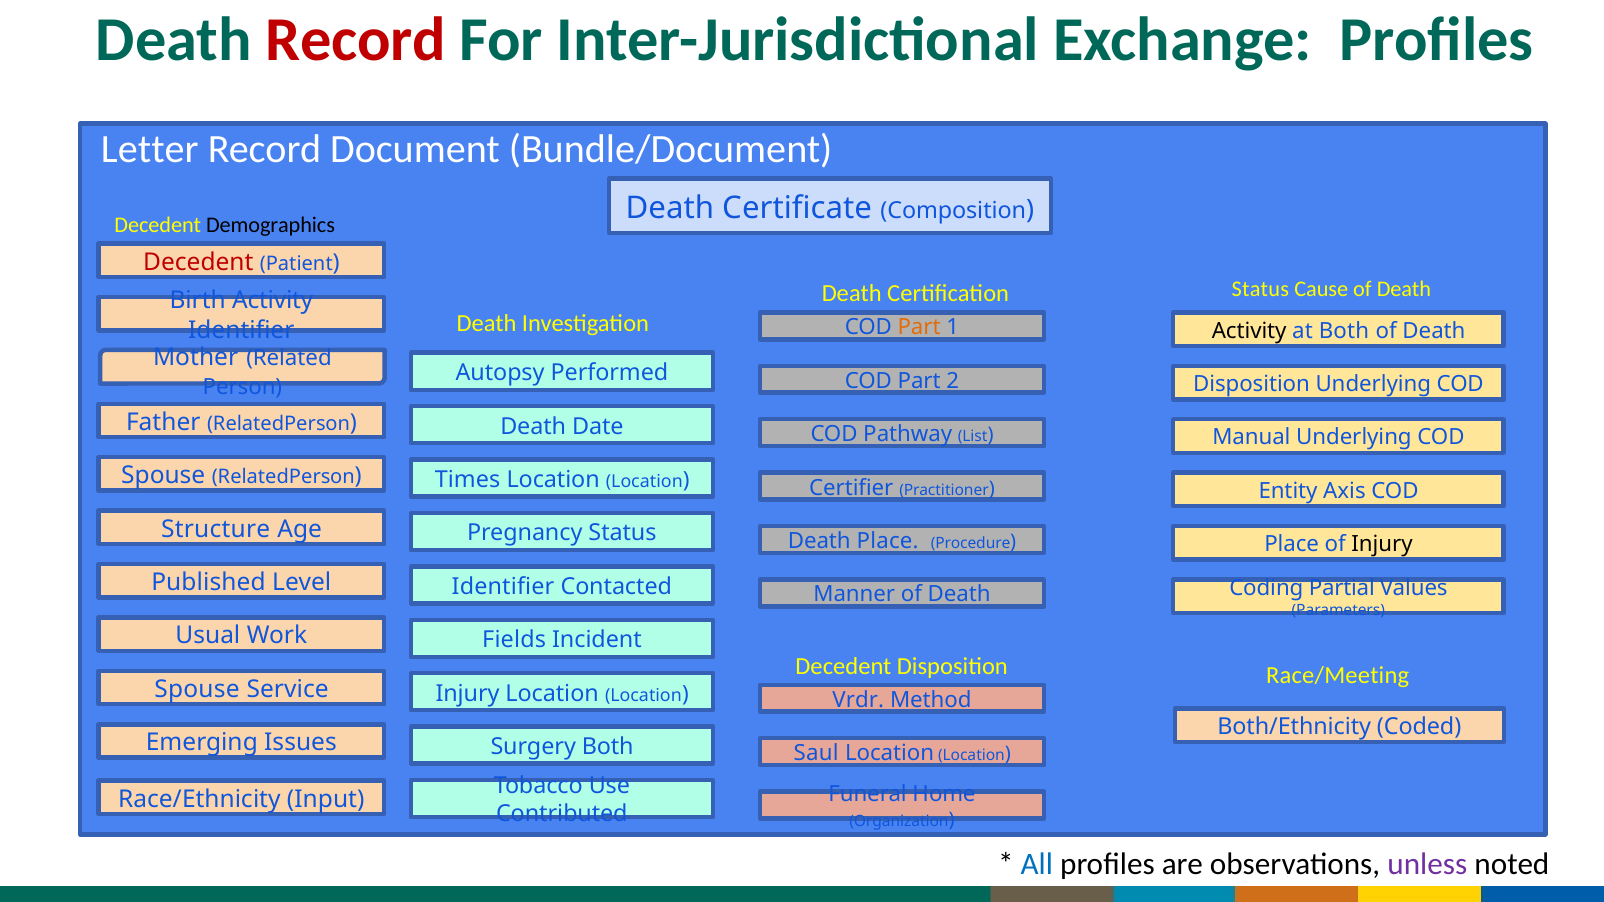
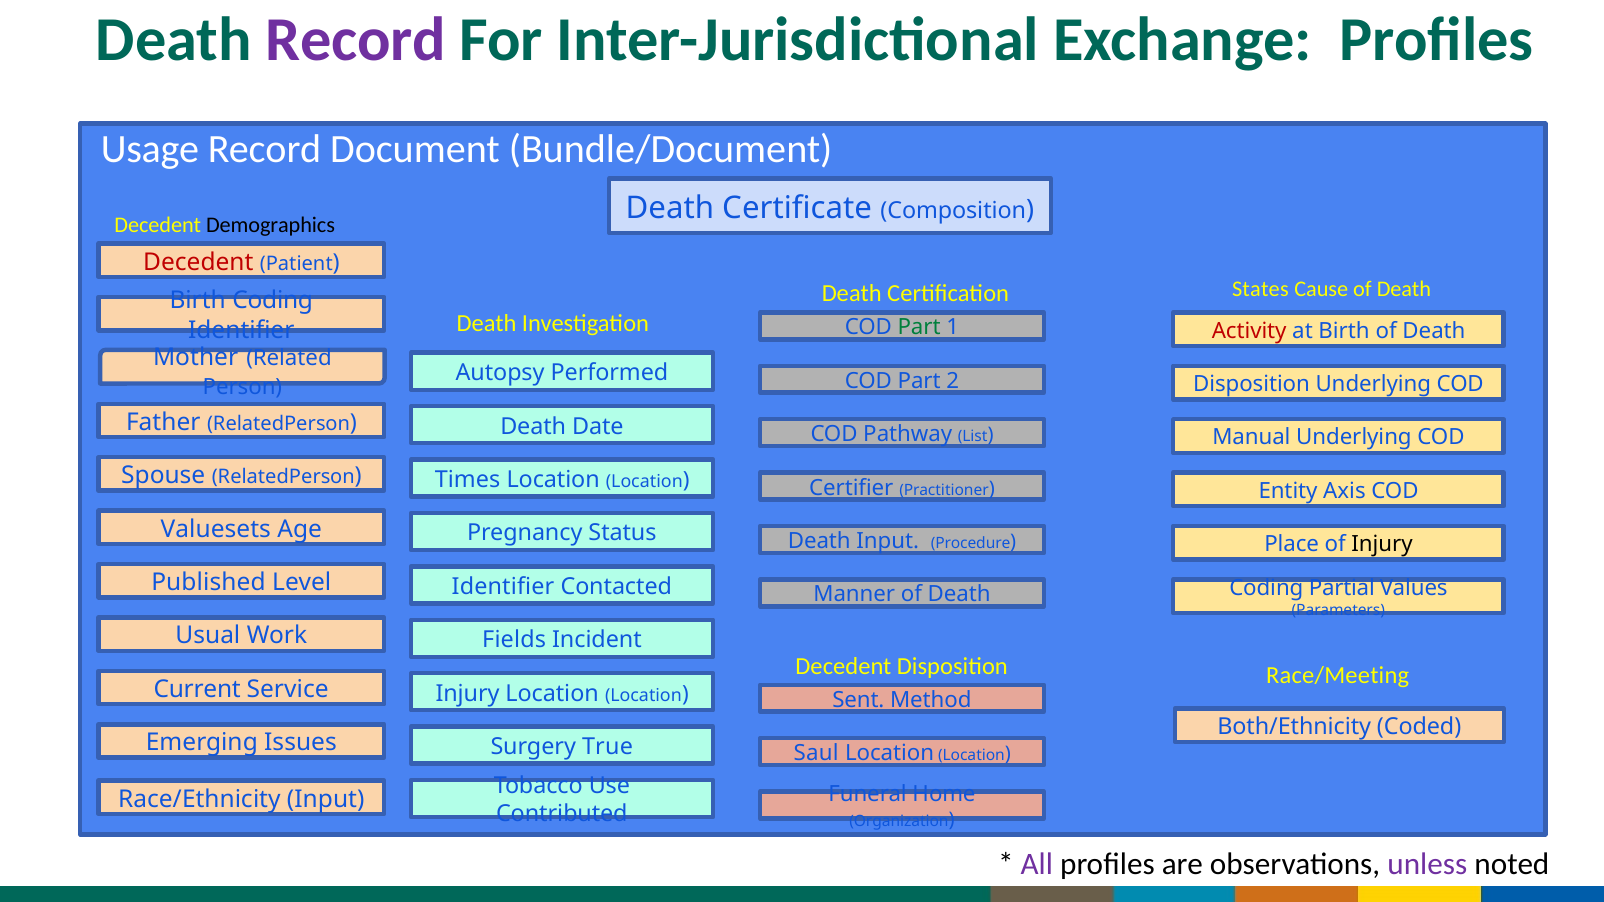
Record at (356, 40) colour: red -> purple
Letter: Letter -> Usage
Status at (1260, 290): Status -> States
Birth Activity: Activity -> Coding
Part at (919, 328) colour: orange -> green
Activity at (1249, 331) colour: black -> red
at Both: Both -> Birth
Structure: Structure -> Valuesets
Death Place: Place -> Input
Spouse at (197, 689): Spouse -> Current
Vrdr: Vrdr -> Sent
Surgery Both: Both -> True
All colour: blue -> purple
